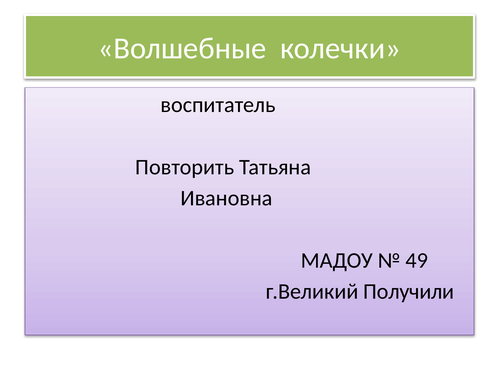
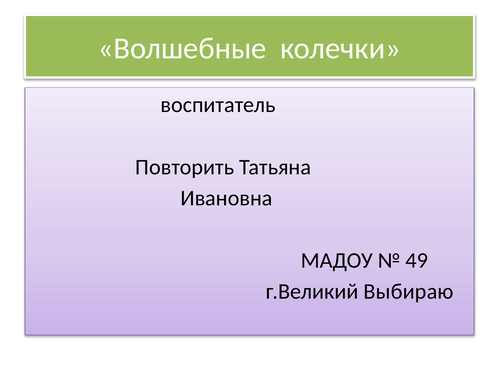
Получили: Получили -> Выбираю
